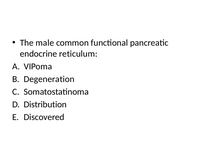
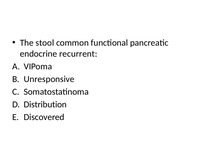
male: male -> stool
reticulum: reticulum -> recurrent
Degeneration: Degeneration -> Unresponsive
